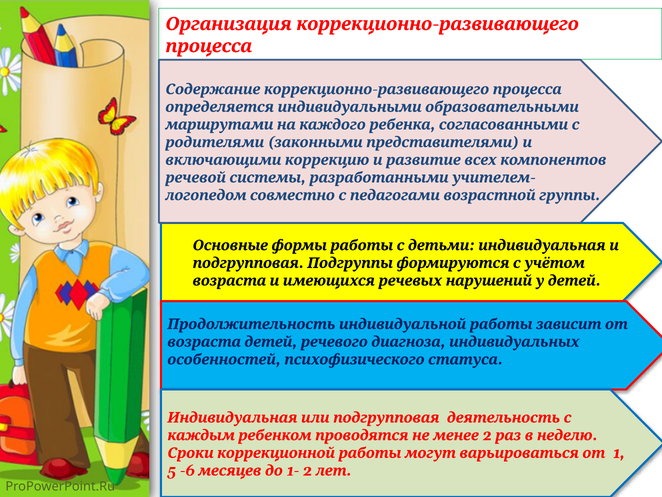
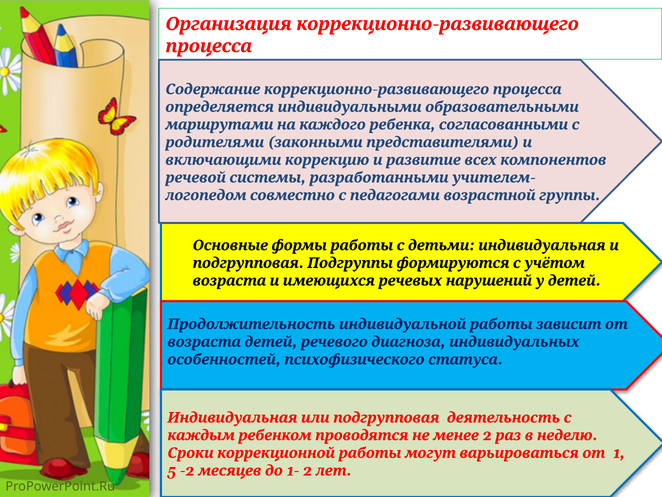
-6: -6 -> -2
